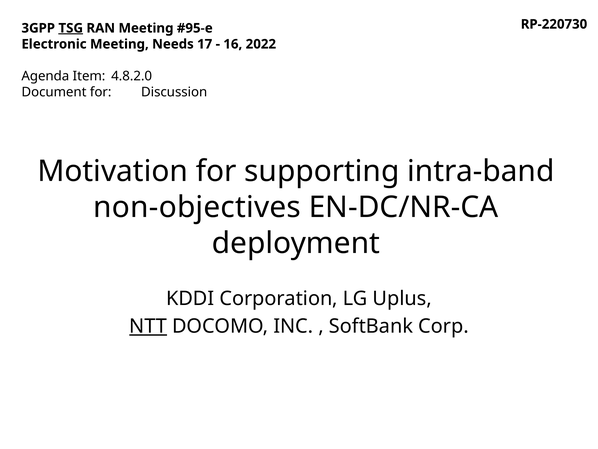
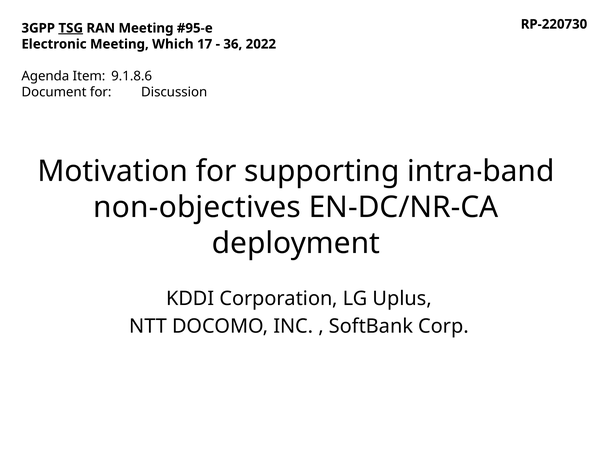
Needs: Needs -> Which
16: 16 -> 36
4.8.2.0: 4.8.2.0 -> 9.1.8.6
NTT underline: present -> none
